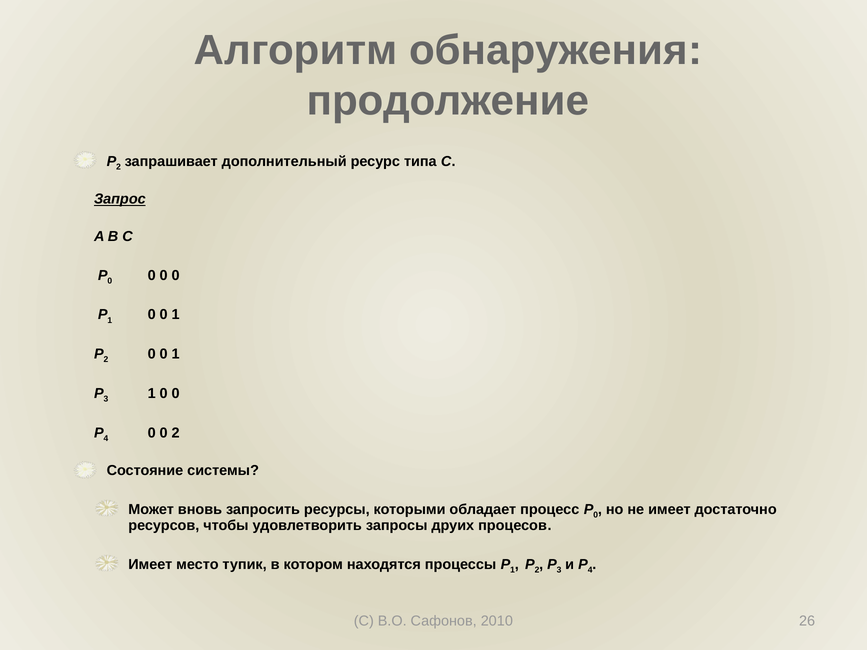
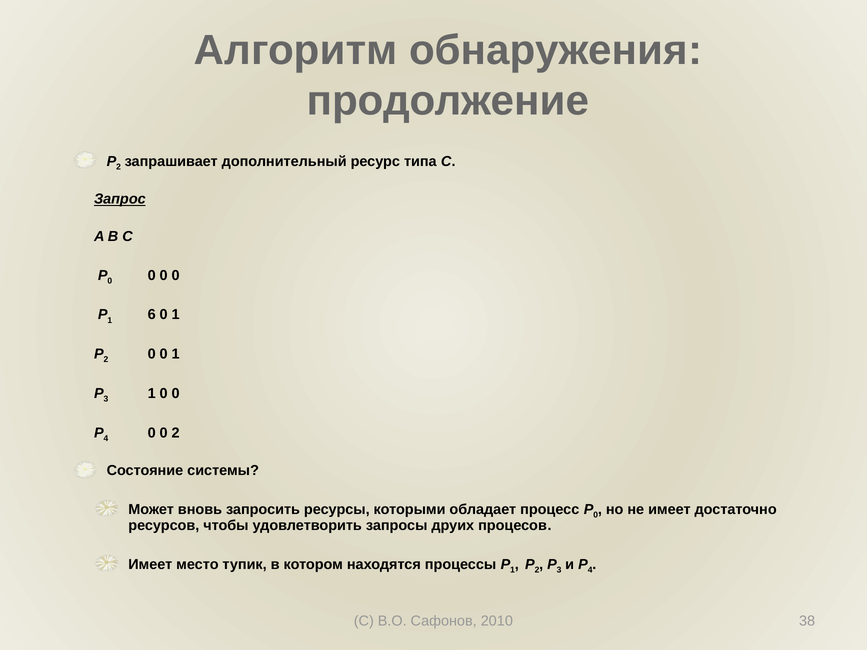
0 at (152, 315): 0 -> 6
26: 26 -> 38
